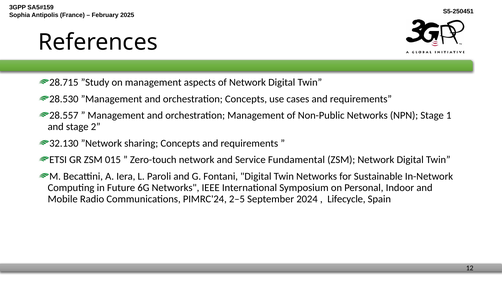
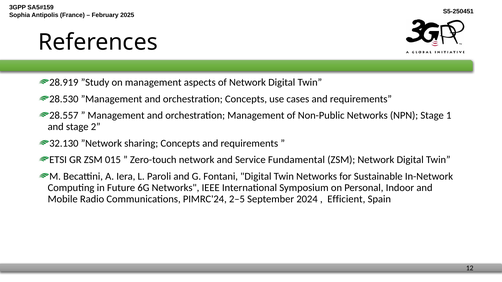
28.715: 28.715 -> 28.919
Lifecycle: Lifecycle -> Efficient
